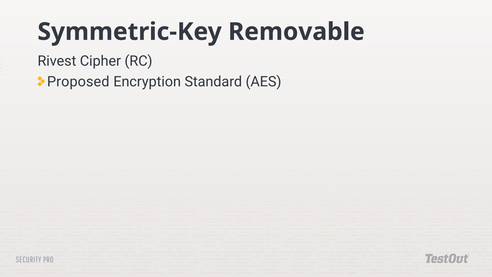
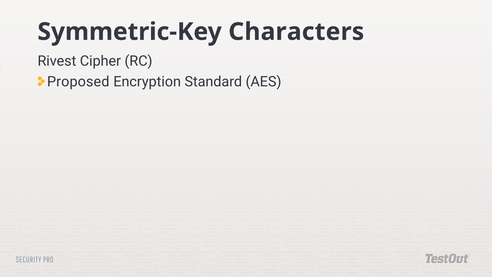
Removable: Removable -> Characters
